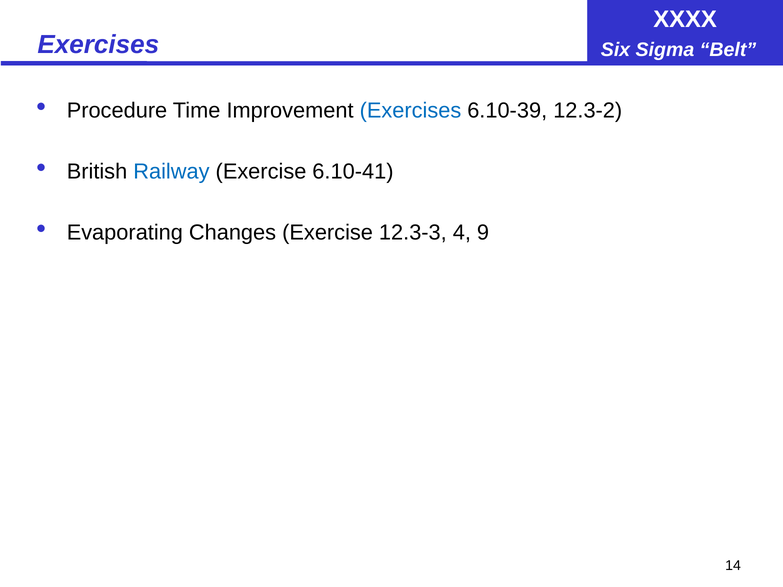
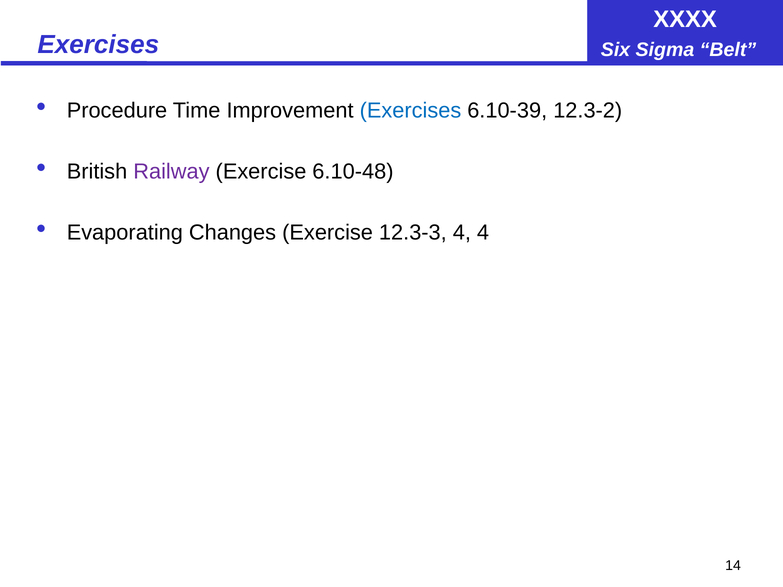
Railway colour: blue -> purple
6.10-41: 6.10-41 -> 6.10-48
4 9: 9 -> 4
